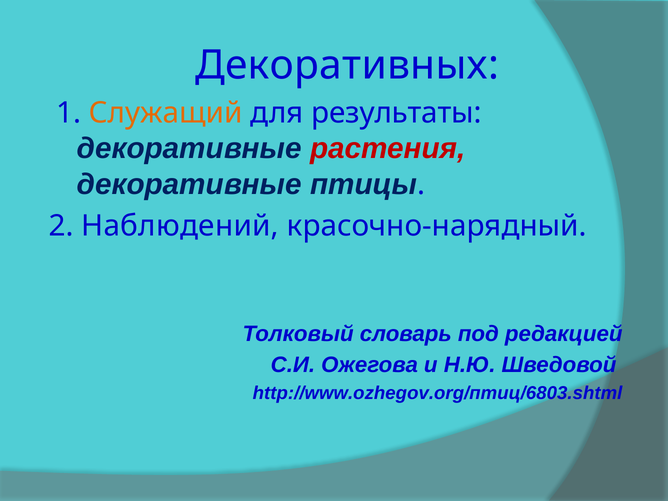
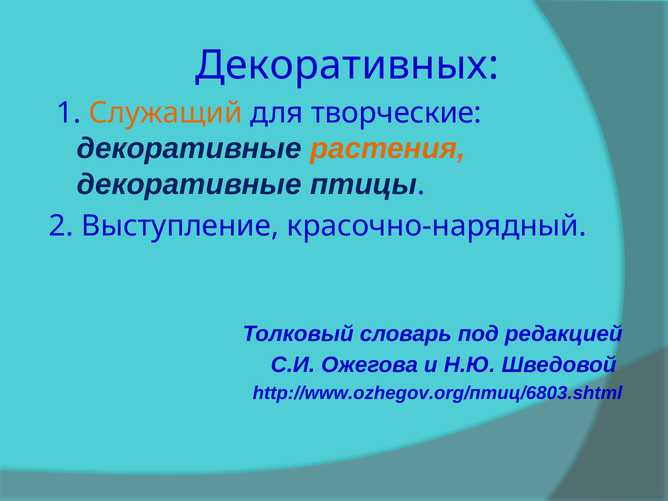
результаты: результаты -> творческие
растения colour: red -> orange
Наблюдений: Наблюдений -> Выступление
